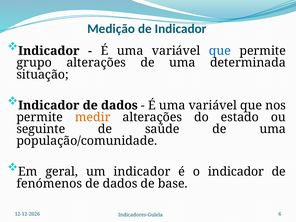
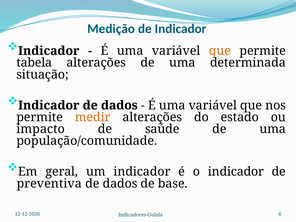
que at (220, 51) colour: blue -> orange
grupo: grupo -> tabela
seguinte: seguinte -> impacto
fenómenos: fenómenos -> preventiva
